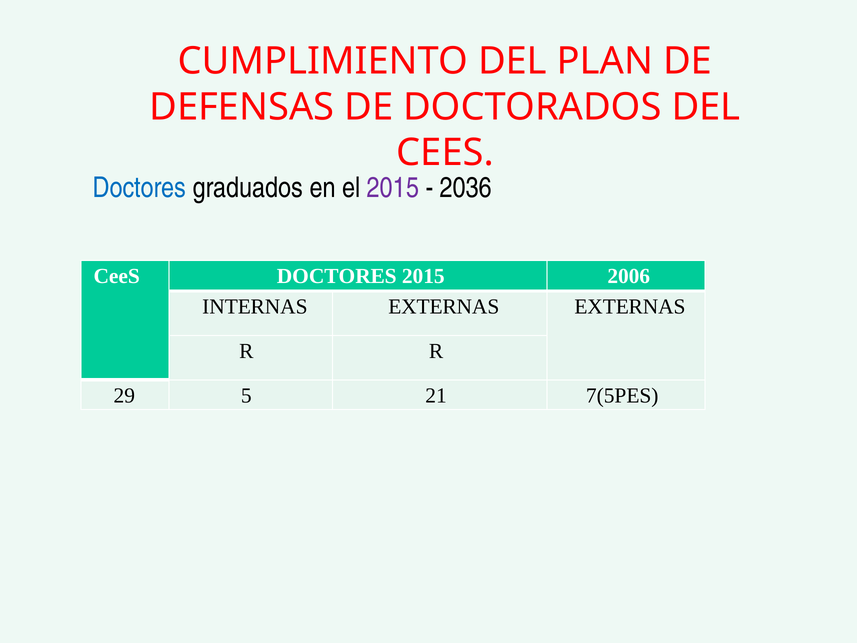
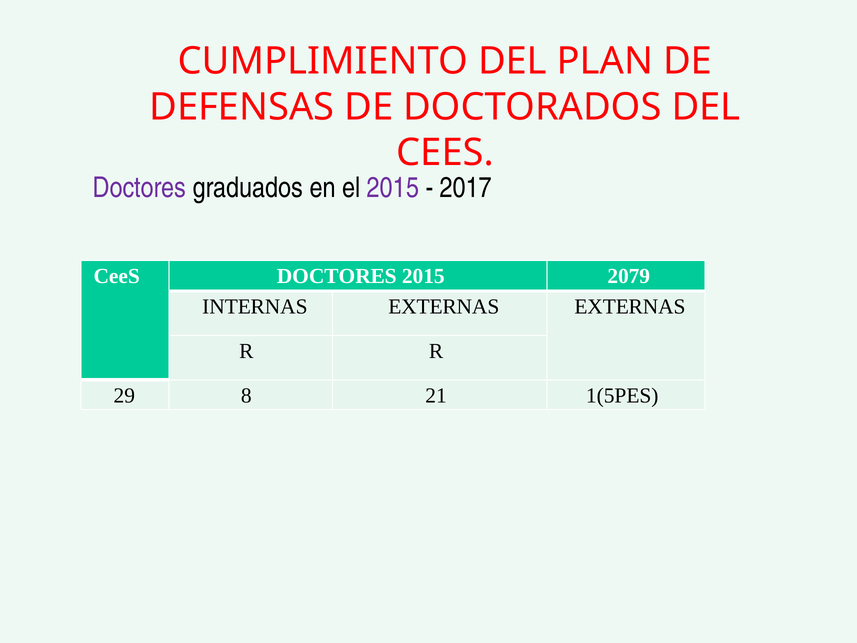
Doctores at (140, 188) colour: blue -> purple
2036: 2036 -> 2017
2006: 2006 -> 2079
5: 5 -> 8
7(5PES: 7(5PES -> 1(5PES
